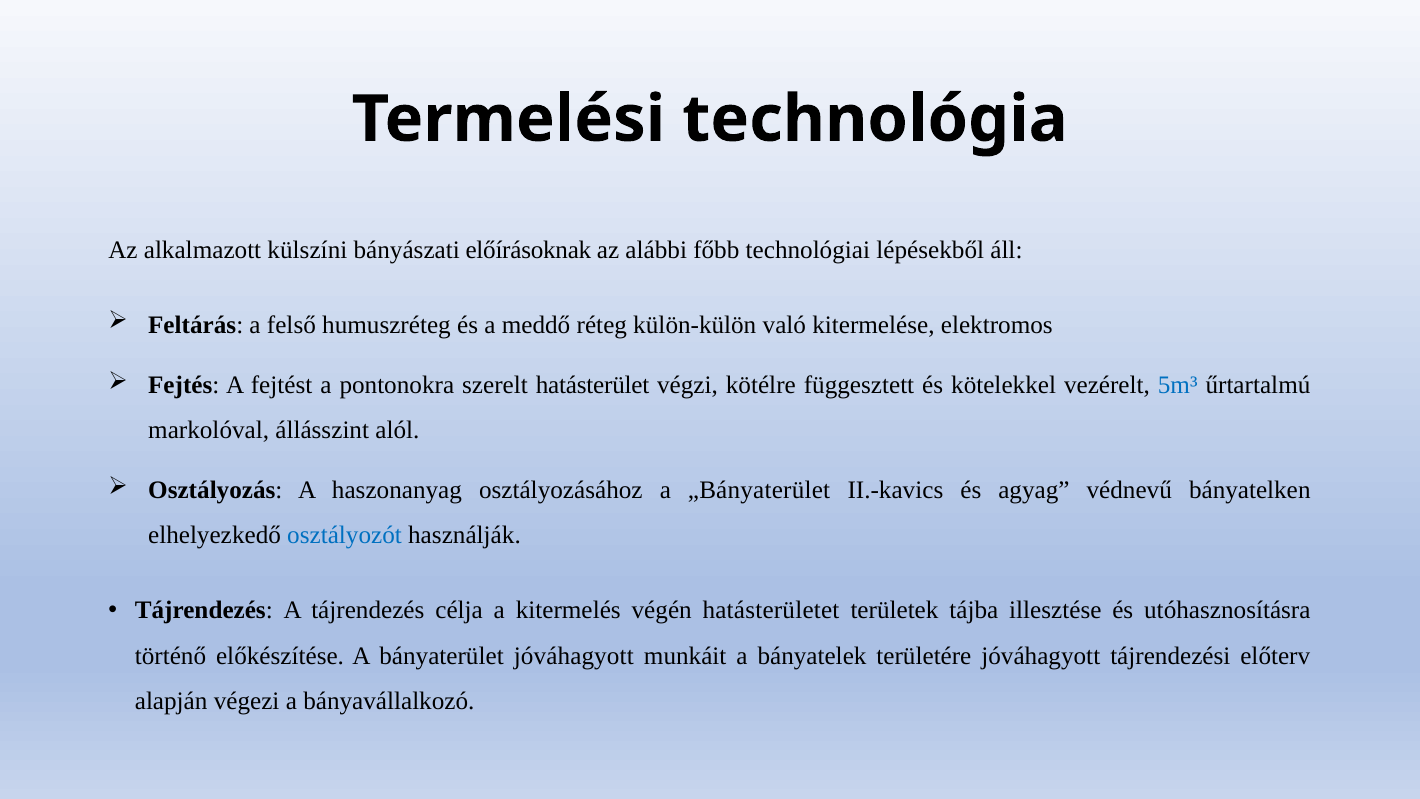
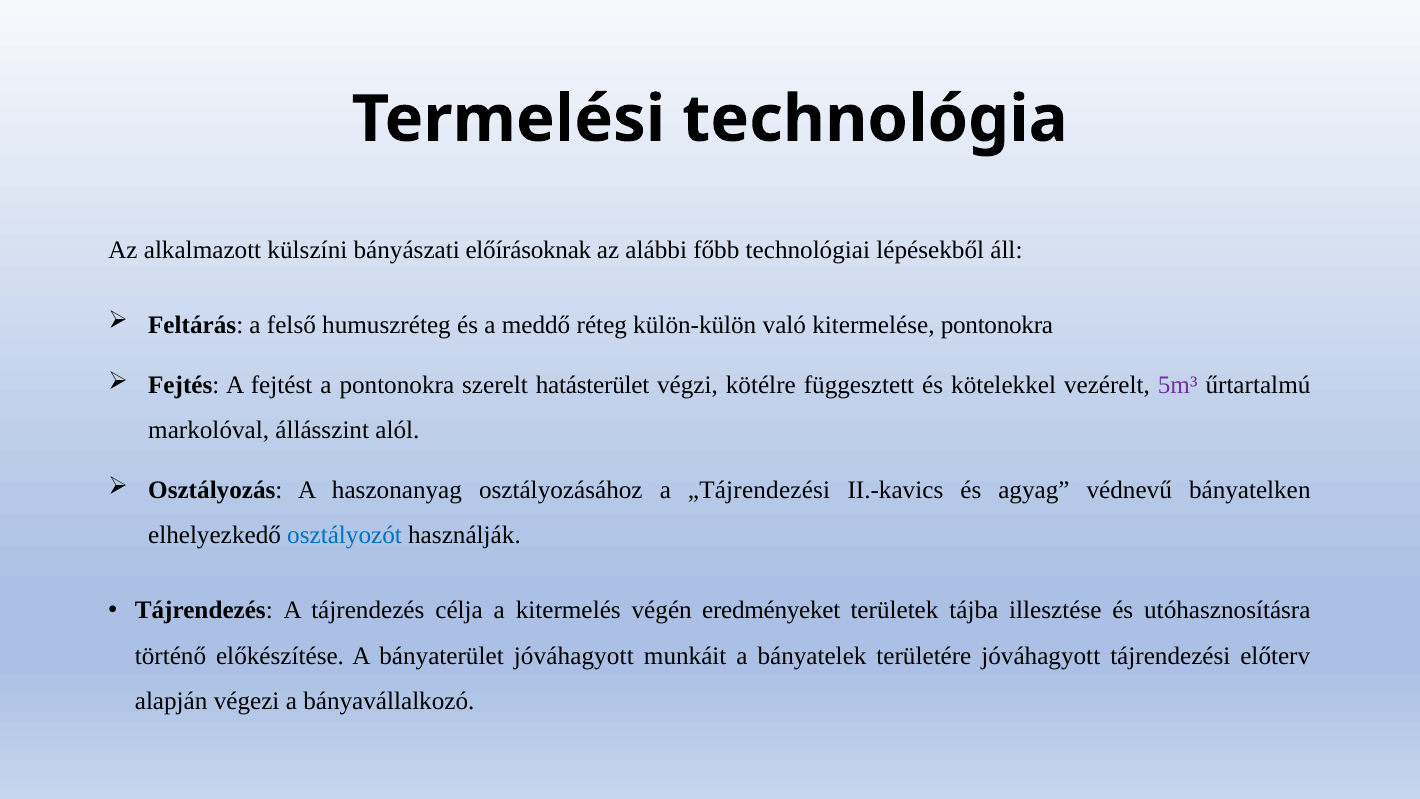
kitermelése elektromos: elektromos -> pontonokra
5m³ colour: blue -> purple
„Bányaterület: „Bányaterület -> „Tájrendezési
hatásterületet: hatásterületet -> eredményeket
